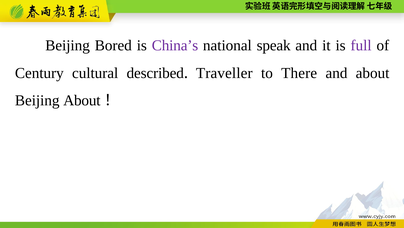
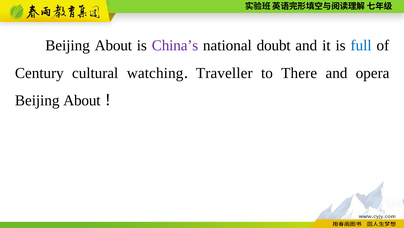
Bored at (113, 45): Bored -> About
speak: speak -> doubt
full colour: purple -> blue
described: described -> watching
and about: about -> opera
